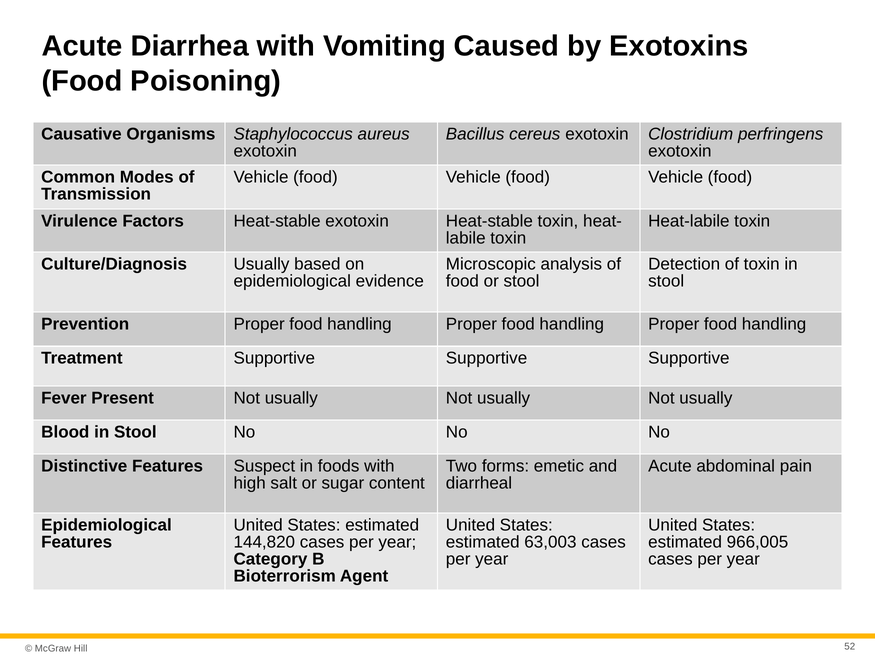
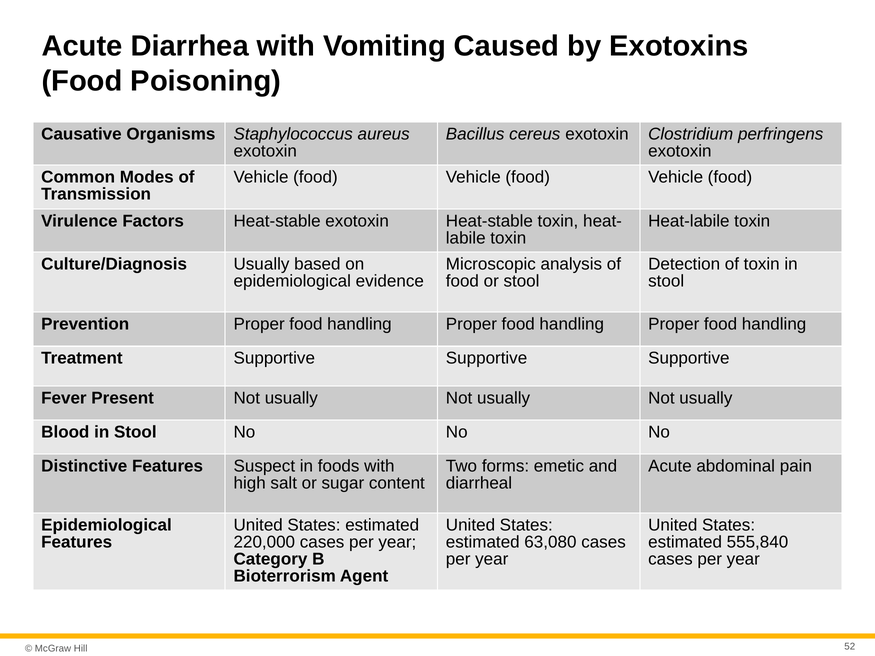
144,820: 144,820 -> 220,000
63,003: 63,003 -> 63,080
966,005: 966,005 -> 555,840
